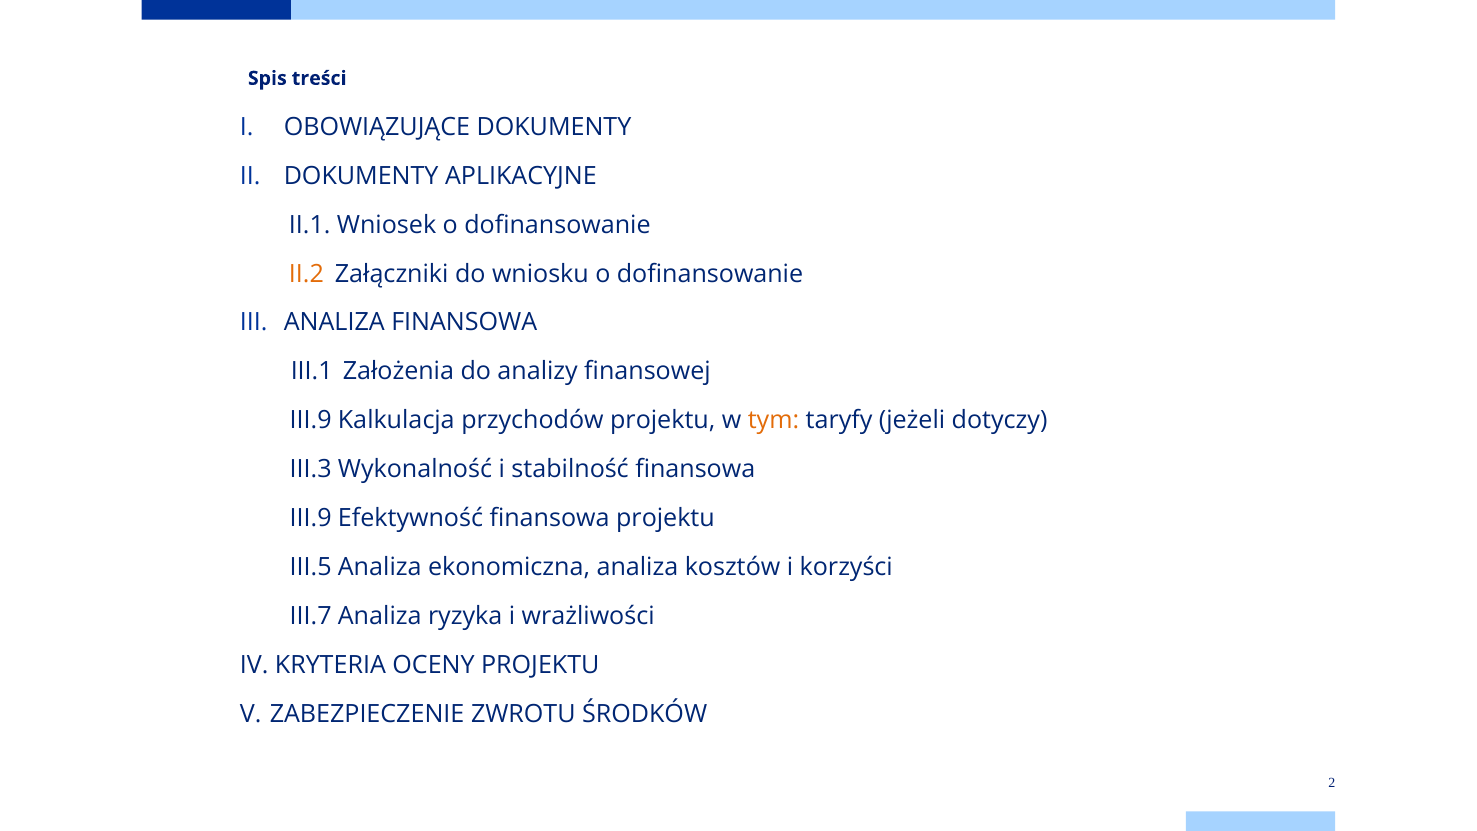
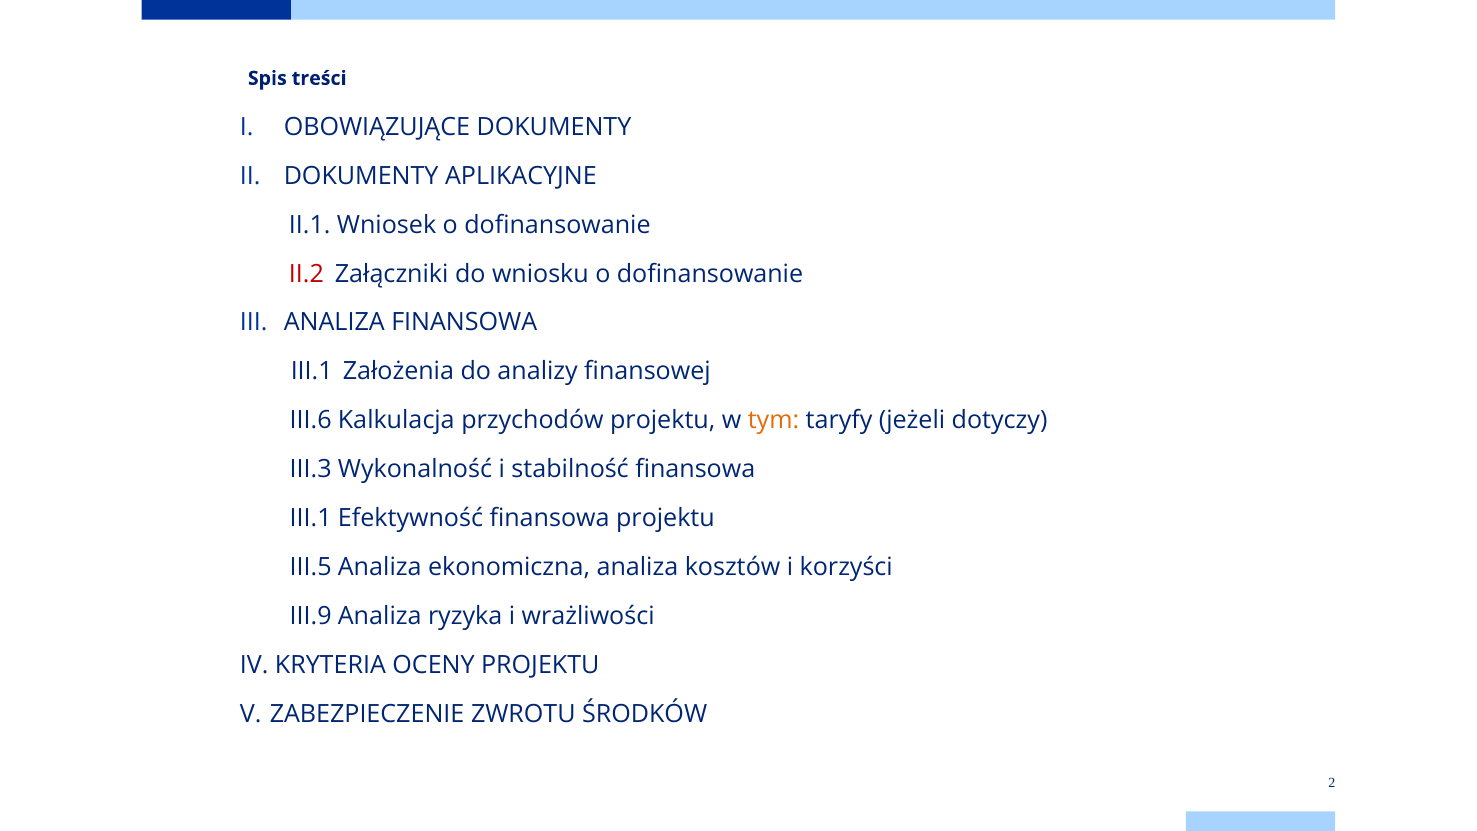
II.2 colour: orange -> red
III.9 at (311, 420): III.9 -> III.6
III.9 at (311, 518): III.9 -> III.1
III.7: III.7 -> III.9
